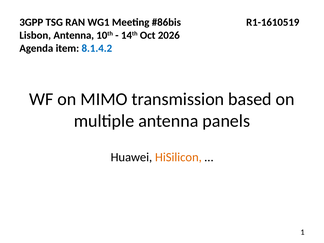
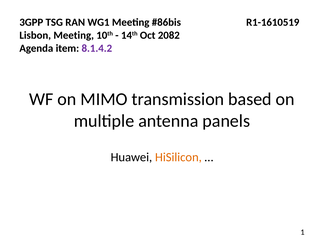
Lisbon Antenna: Antenna -> Meeting
2026: 2026 -> 2082
8.1.4.2 colour: blue -> purple
